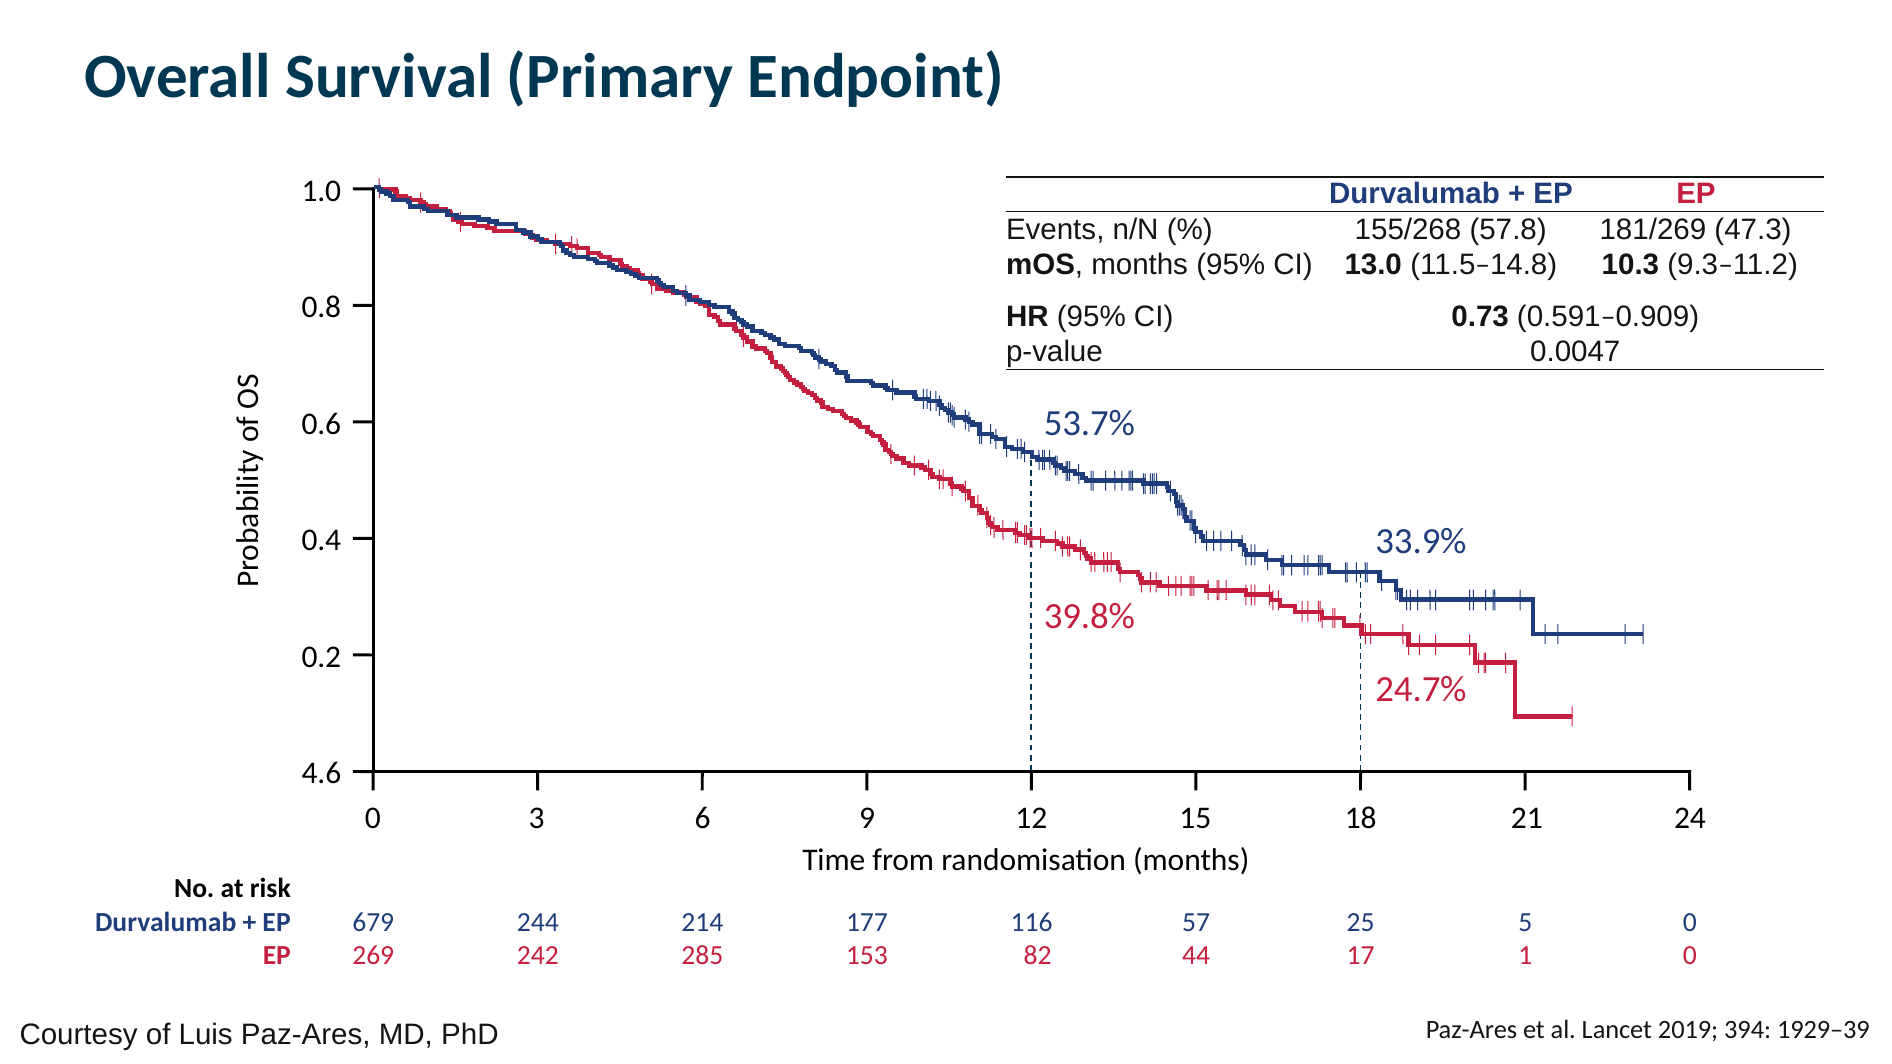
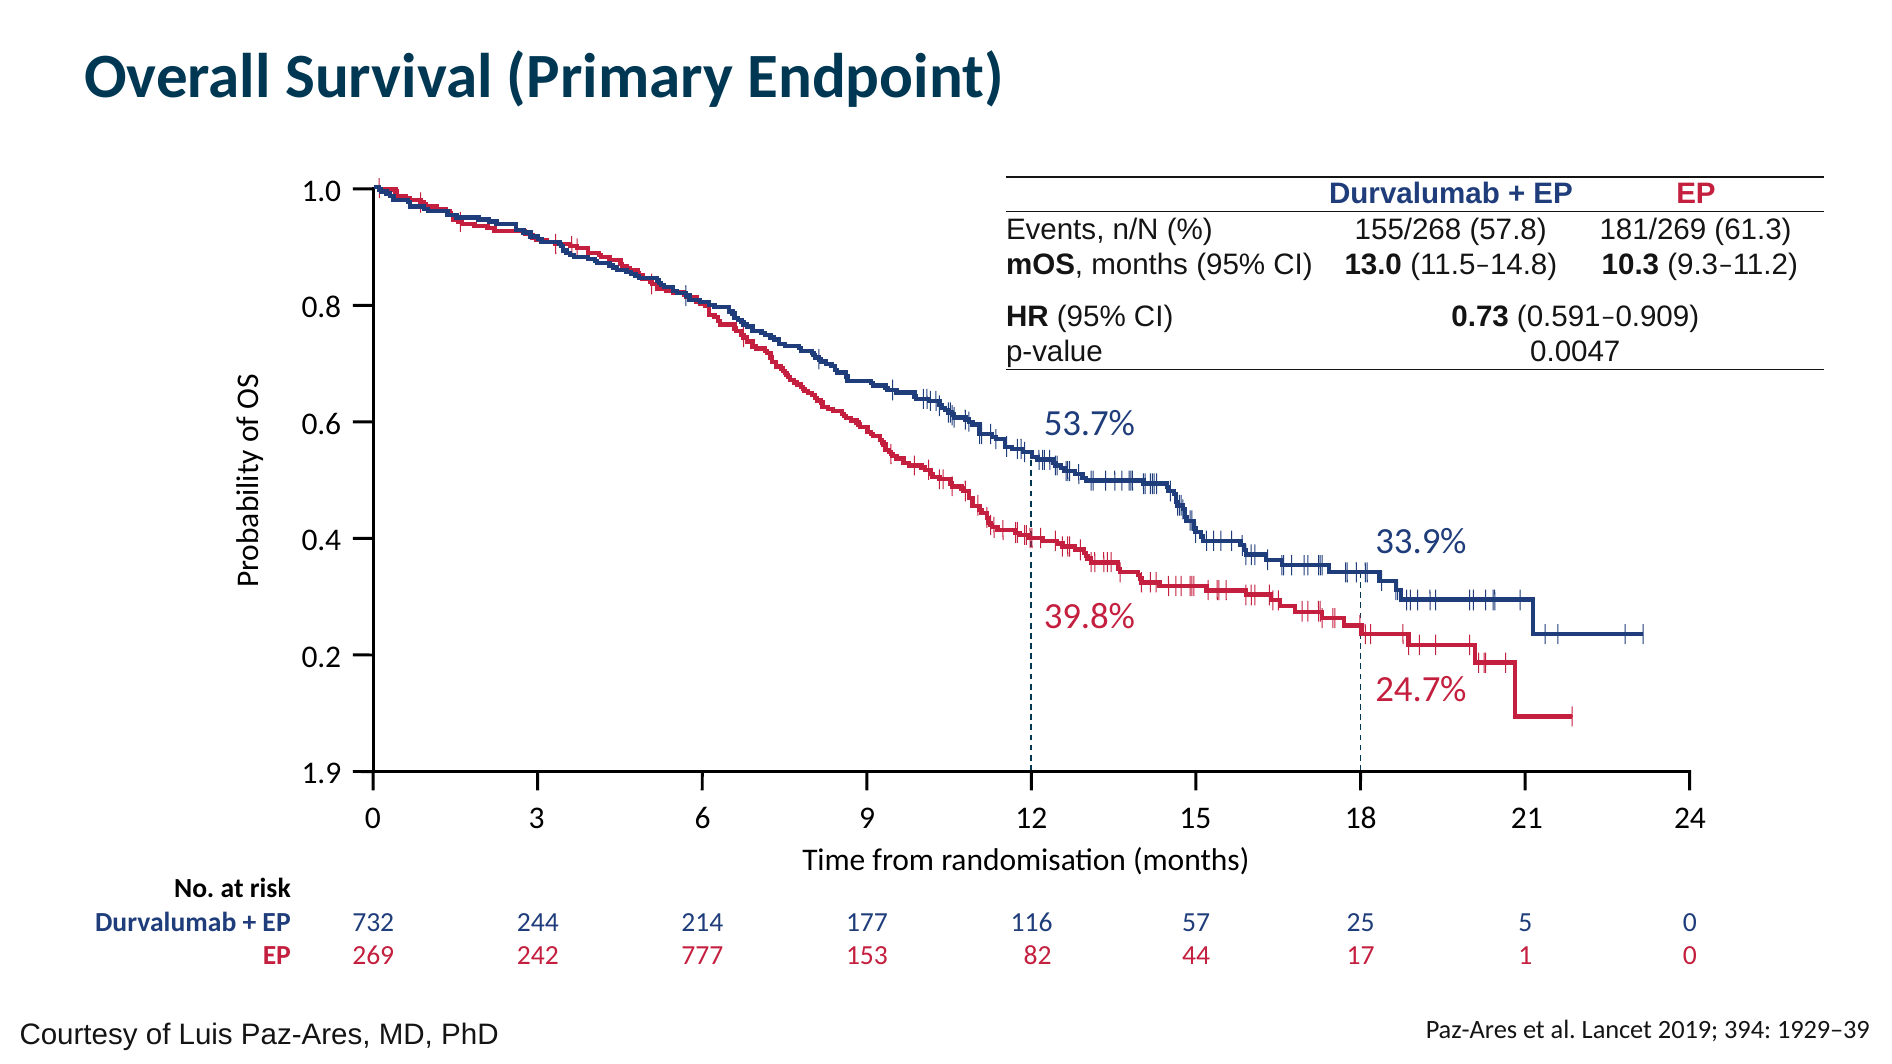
47.3: 47.3 -> 61.3
4.6: 4.6 -> 1.9
679: 679 -> 732
285: 285 -> 777
